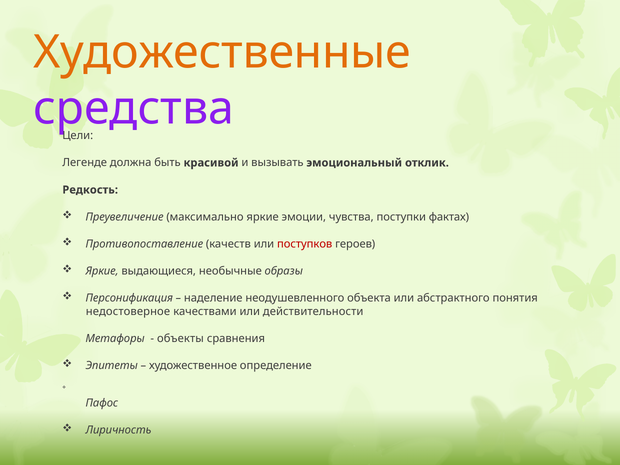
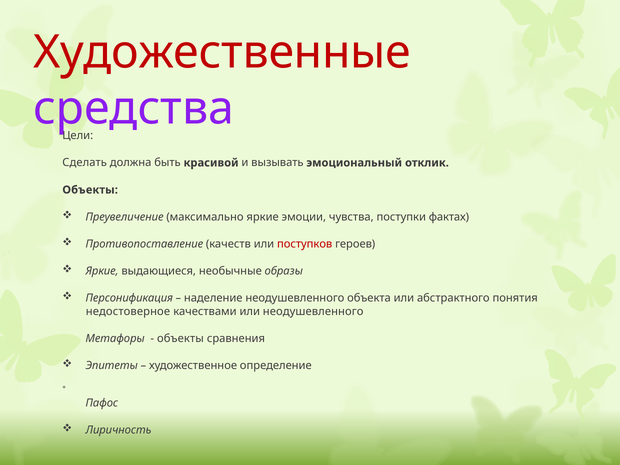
Художественные colour: orange -> red
Легенде: Легенде -> Сделать
Редкость at (90, 190): Редкость -> Объекты
или действительности: действительности -> неодушевленного
